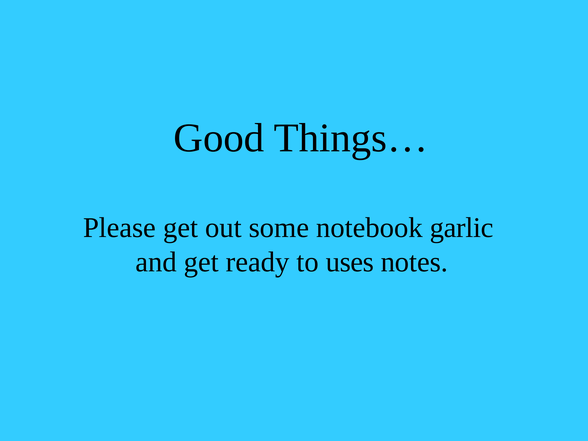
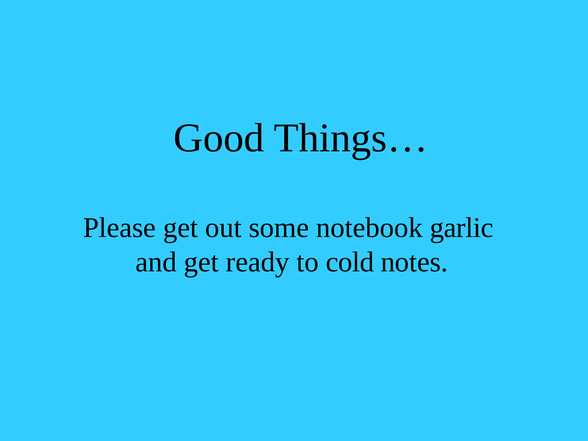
uses: uses -> cold
